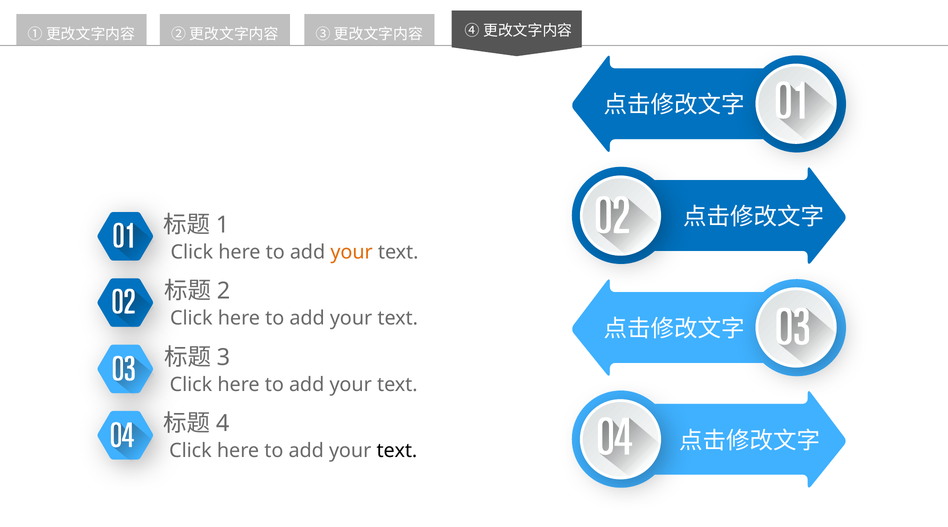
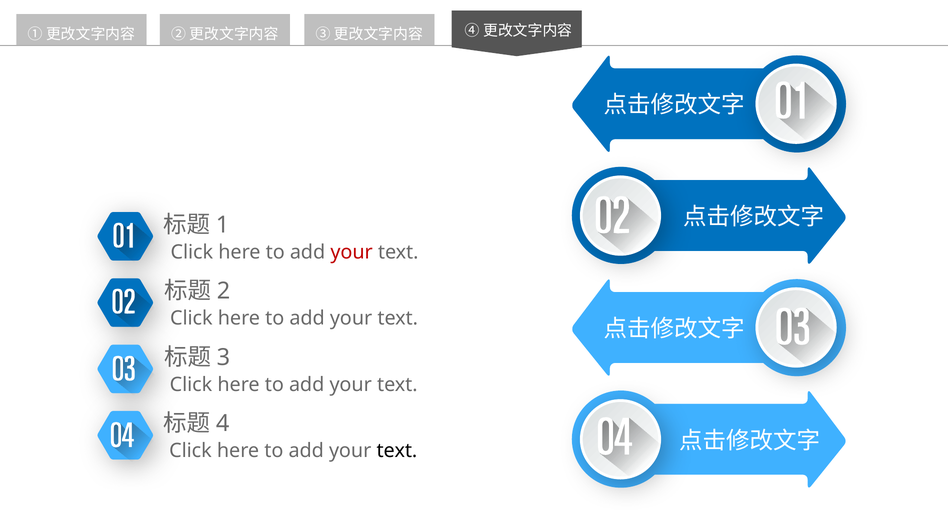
your at (352, 252) colour: orange -> red
